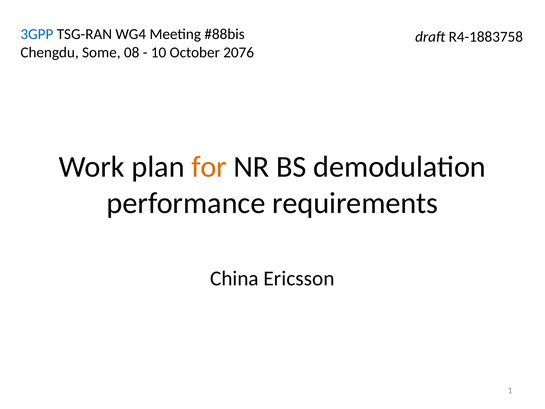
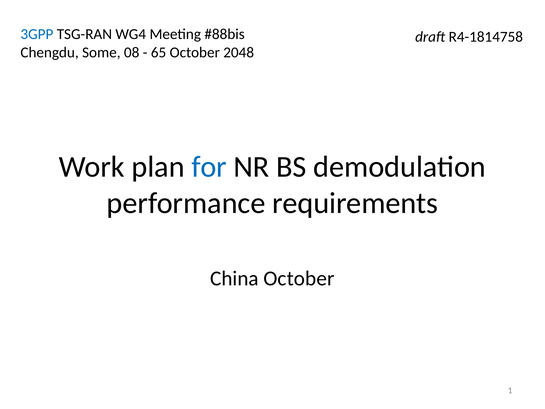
R4-1883758: R4-1883758 -> R4-1814758
10: 10 -> 65
2076: 2076 -> 2048
for colour: orange -> blue
China Ericsson: Ericsson -> October
